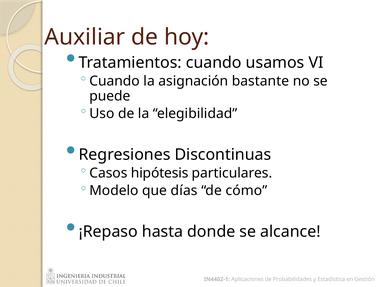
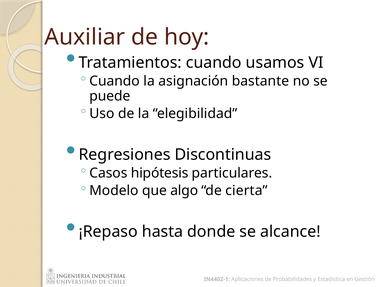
días: días -> algo
cómo: cómo -> cierta
